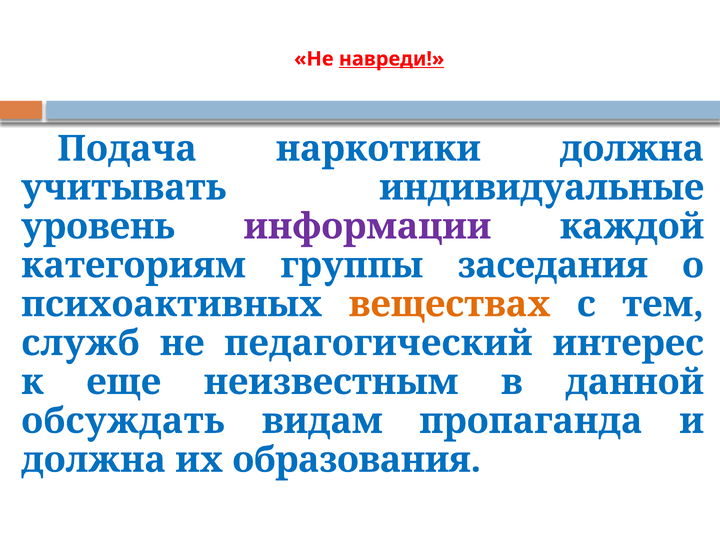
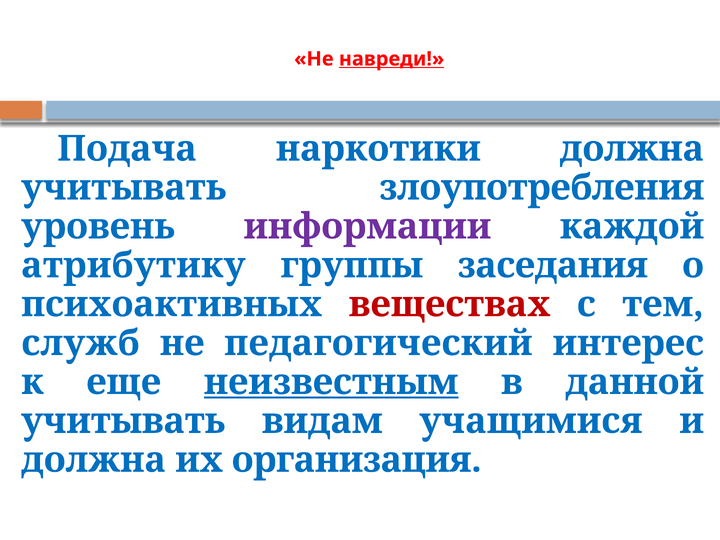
индивидуальные: индивидуальные -> злоупотребления
категориям: категориям -> атрибутику
веществах colour: orange -> red
неизвестным underline: none -> present
обсуждать at (123, 421): обсуждать -> учитывать
пропаганда: пропаганда -> учащимися
образования: образования -> организация
